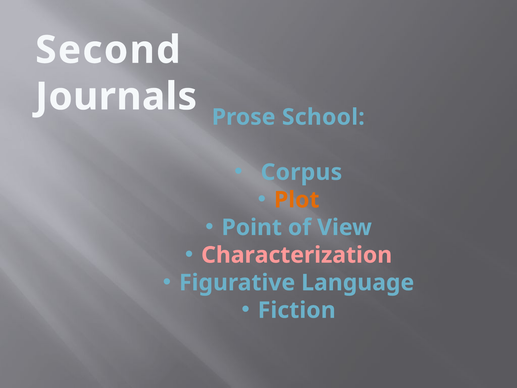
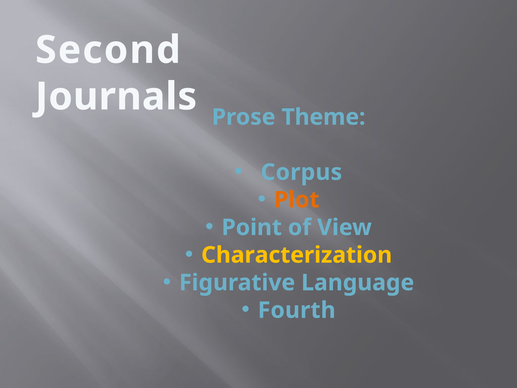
School: School -> Theme
Characterization colour: pink -> yellow
Fiction: Fiction -> Fourth
